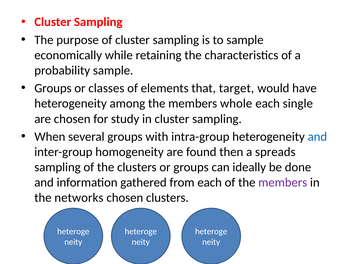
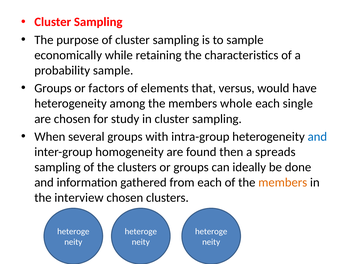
classes: classes -> factors
target: target -> versus
members at (283, 183) colour: purple -> orange
networks: networks -> interview
